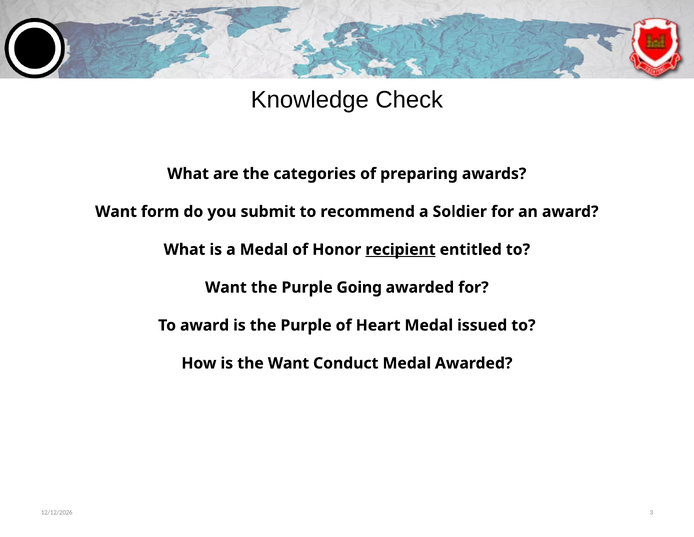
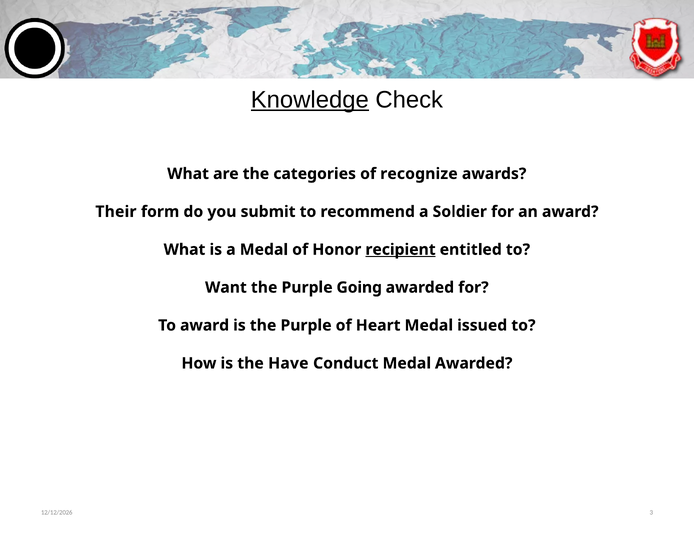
Knowledge underline: none -> present
preparing: preparing -> recognize
Want at (116, 211): Want -> Their
the Want: Want -> Have
